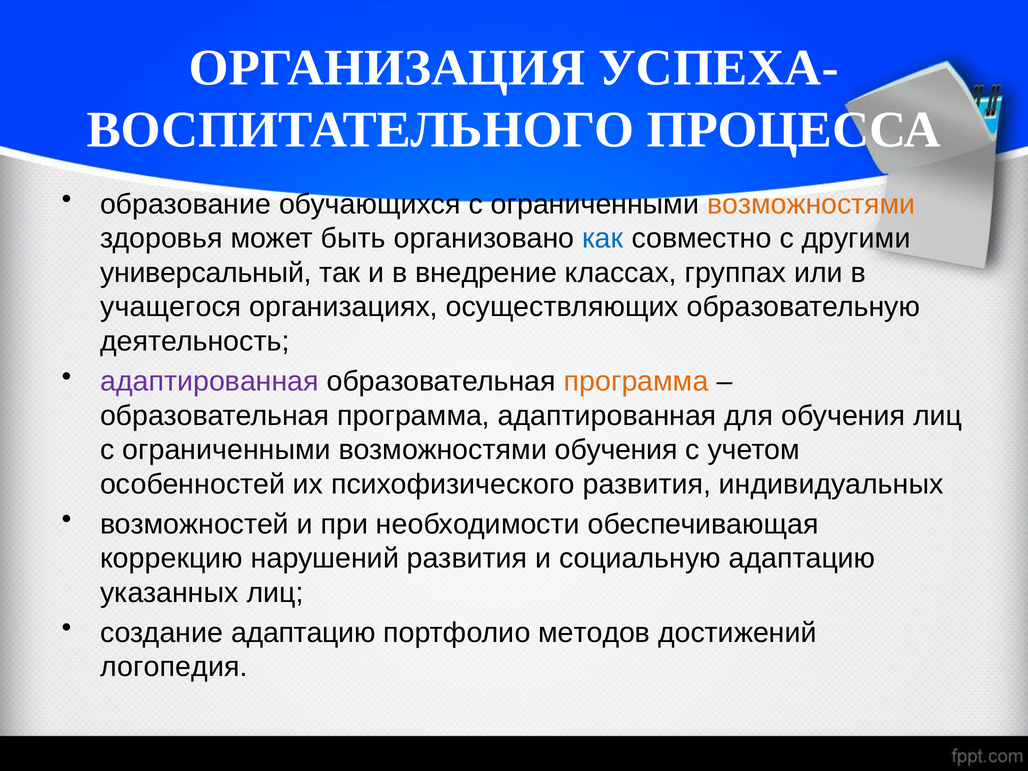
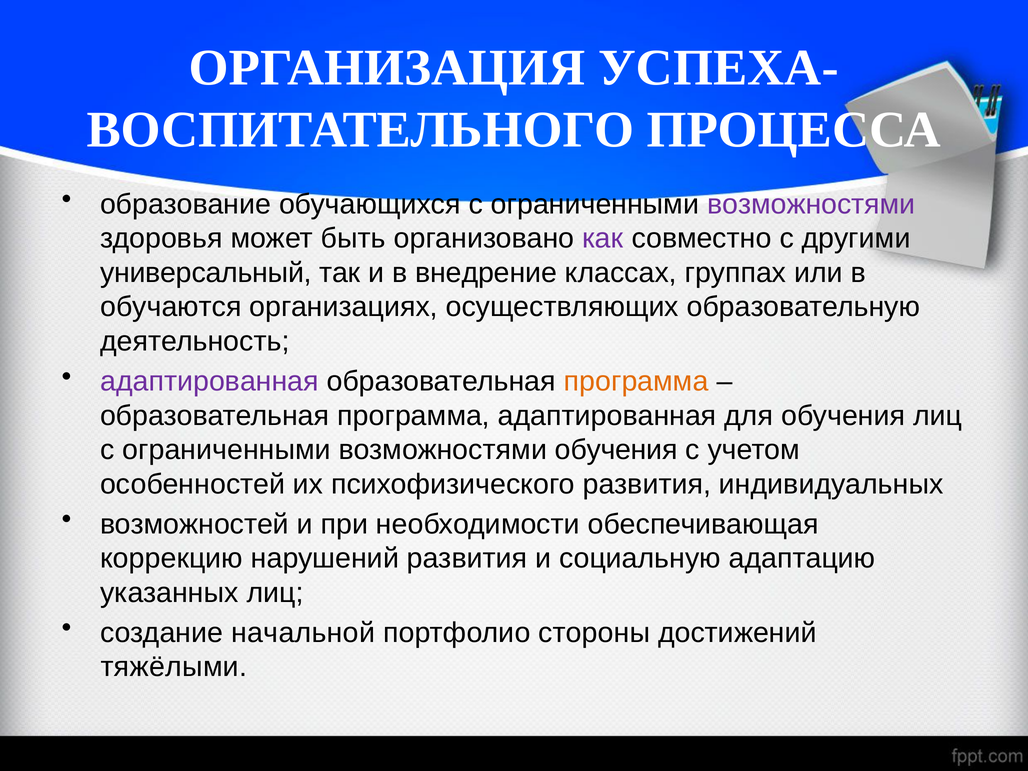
возможностями at (811, 204) colour: orange -> purple
как colour: blue -> purple
учащегося: учащегося -> обучаются
создание адаптацию: адаптацию -> начальной
методов: методов -> стороны
логопедия: логопедия -> тяжёлыми
